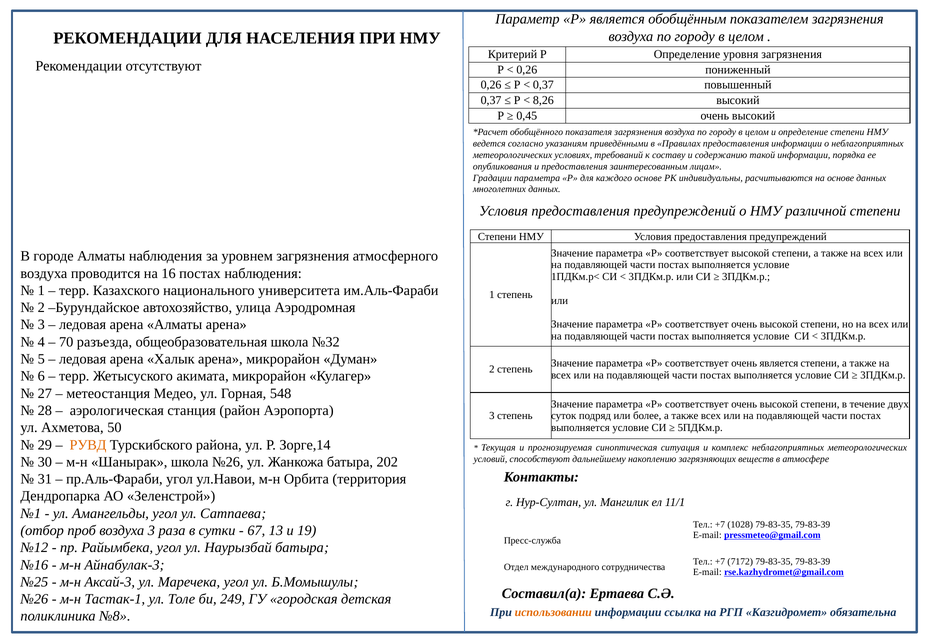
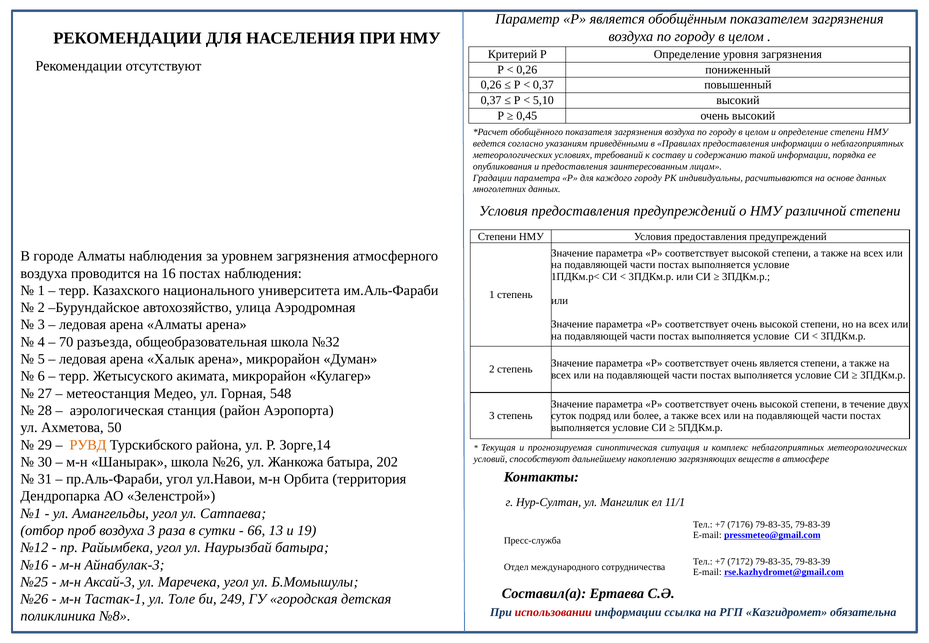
8,26: 8,26 -> 5,10
каждого основе: основе -> городу
1028: 1028 -> 7176
67: 67 -> 66
использовании colour: orange -> red
